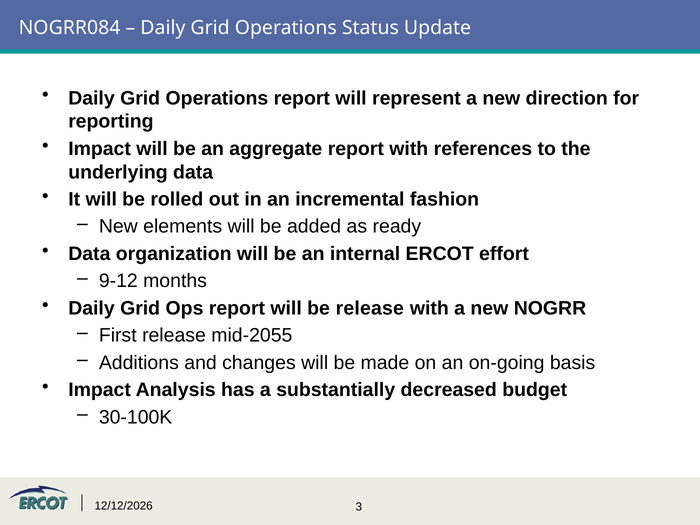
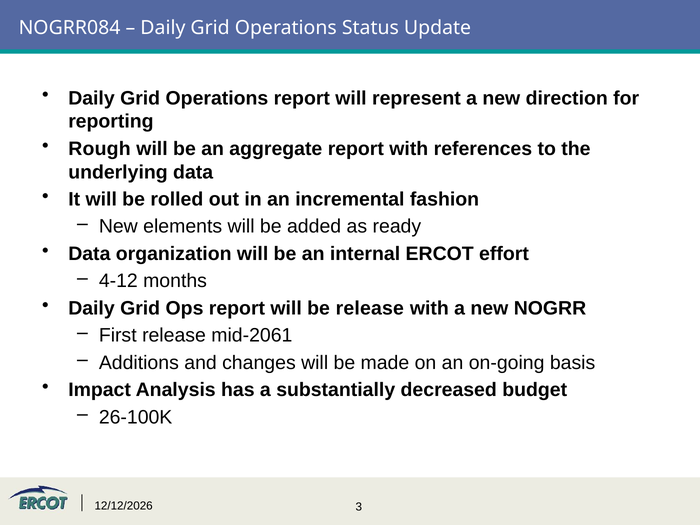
Impact at (100, 149): Impact -> Rough
9-12: 9-12 -> 4-12
mid-2055: mid-2055 -> mid-2061
30-100K: 30-100K -> 26-100K
